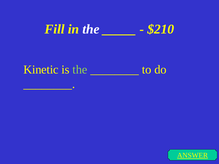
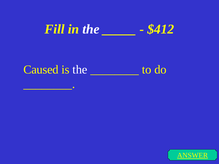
$210: $210 -> $412
Kinetic: Kinetic -> Caused
the at (80, 70) colour: light green -> white
